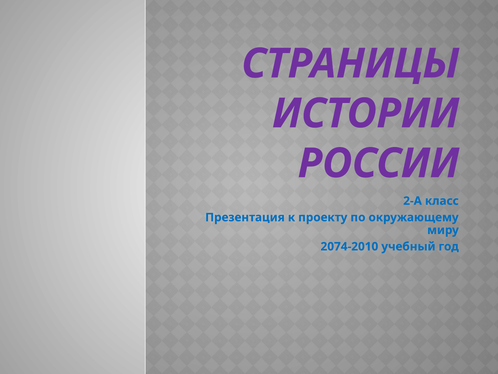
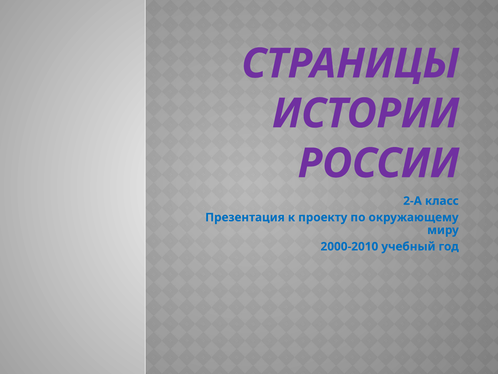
2074-2010: 2074-2010 -> 2000-2010
